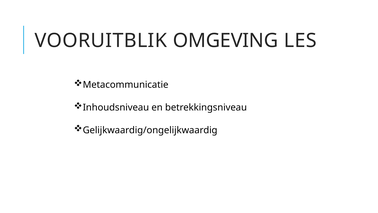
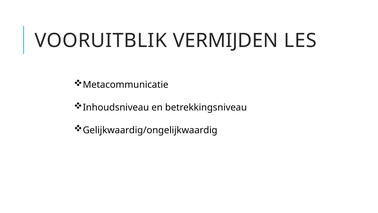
OMGEVING: OMGEVING -> VERMIJDEN
